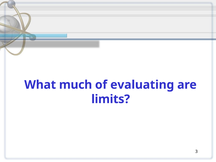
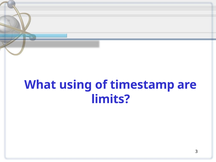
much: much -> using
evaluating: evaluating -> timestamp
